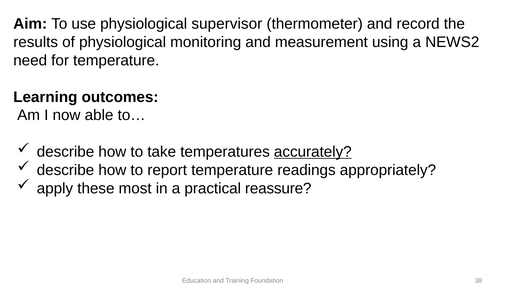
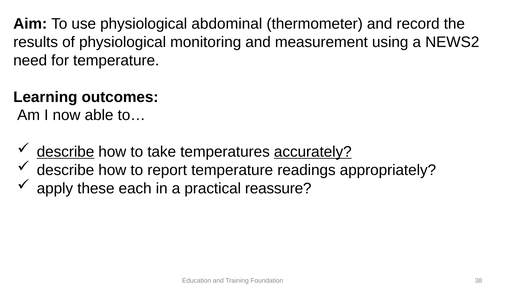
supervisor: supervisor -> abdominal
describe at (66, 152) underline: none -> present
most: most -> each
